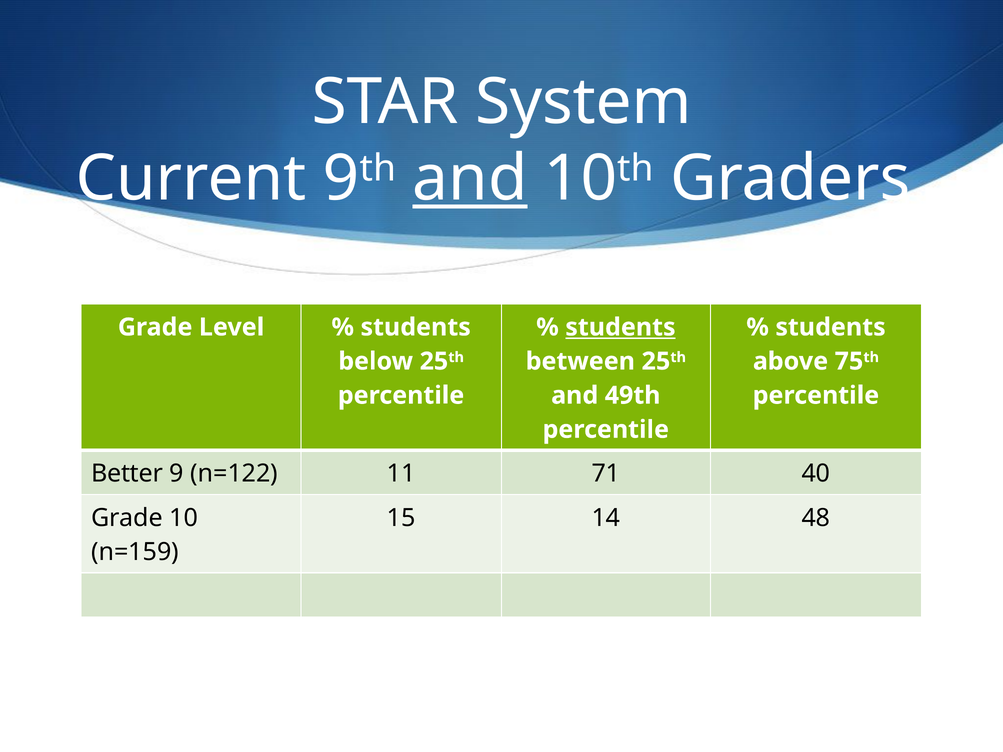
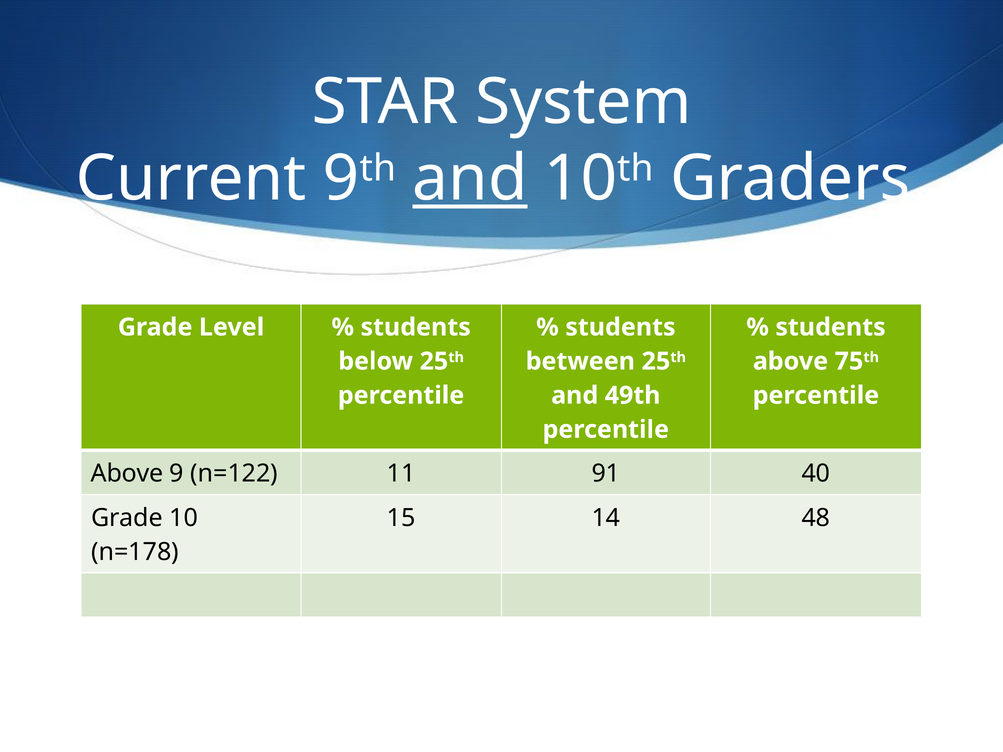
students at (620, 327) underline: present -> none
Better at (127, 474): Better -> Above
71: 71 -> 91
n=159: n=159 -> n=178
